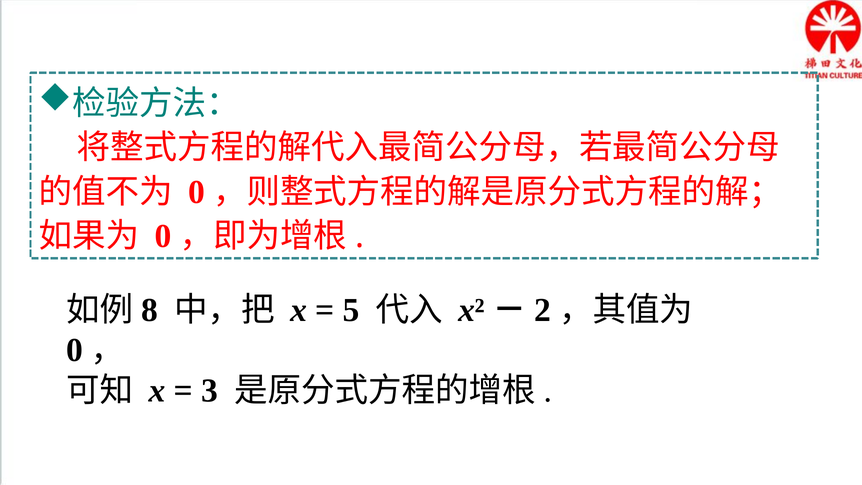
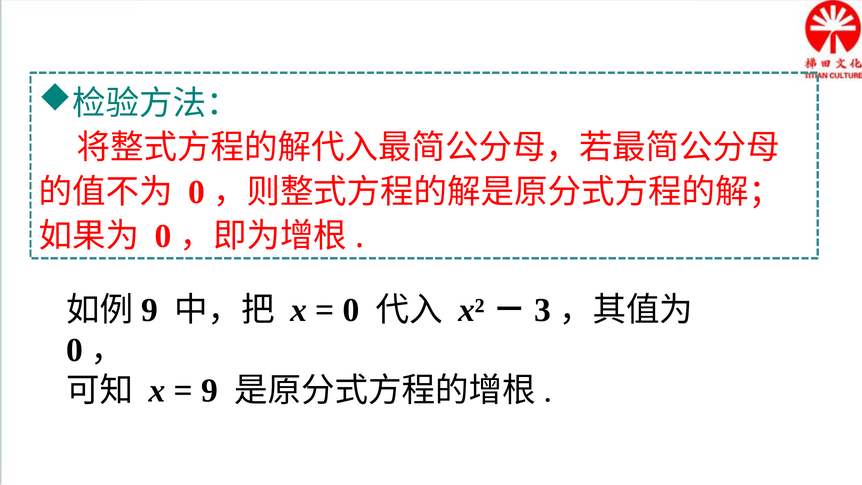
8 at (150, 310): 8 -> 9
5 at (351, 310): 5 -> 0
2: 2 -> 3
3 at (209, 390): 3 -> 9
